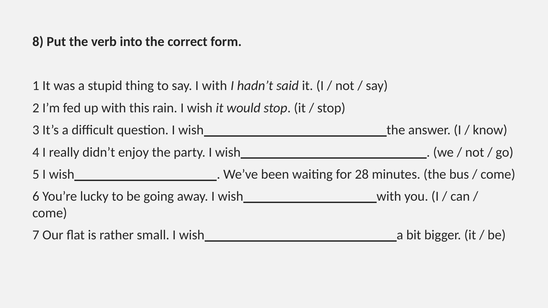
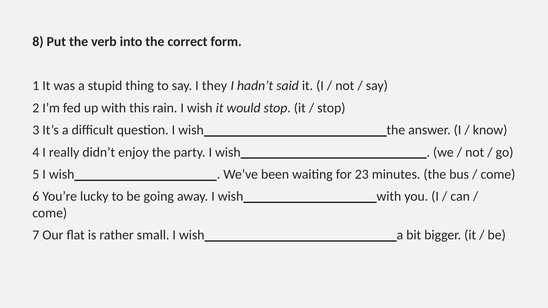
I with: with -> they
28: 28 -> 23
